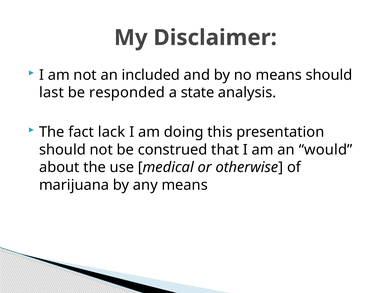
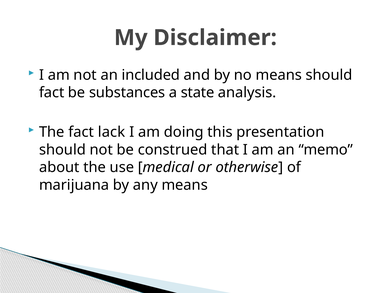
last at (52, 93): last -> fact
responded: responded -> substances
would: would -> memo
